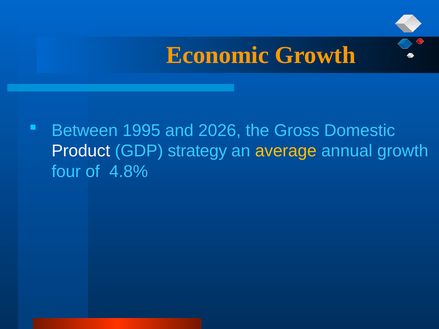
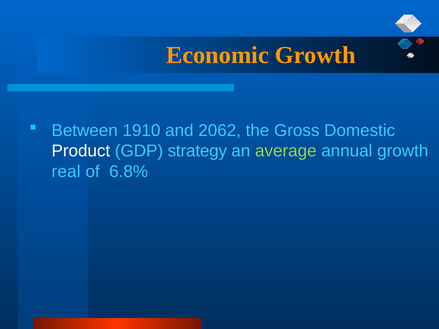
1995: 1995 -> 1910
2026: 2026 -> 2062
average colour: yellow -> light green
four: four -> real
4.8%: 4.8% -> 6.8%
